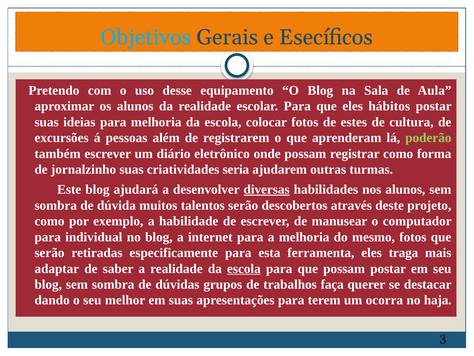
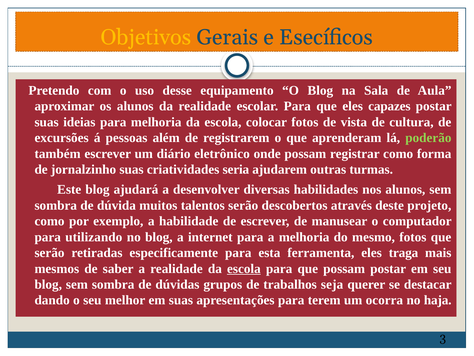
Objetivos colour: light blue -> yellow
hábitos: hábitos -> capazes
estes: estes -> vista
diversas underline: present -> none
individual: individual -> utilizando
adaptar: adaptar -> mesmos
faça: faça -> seja
